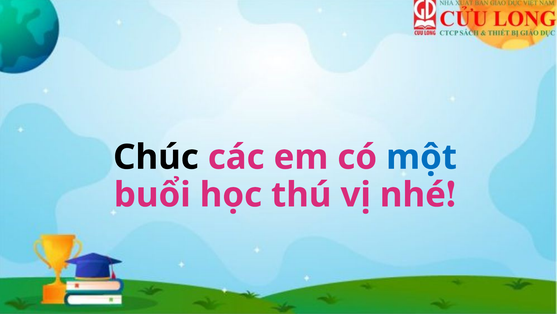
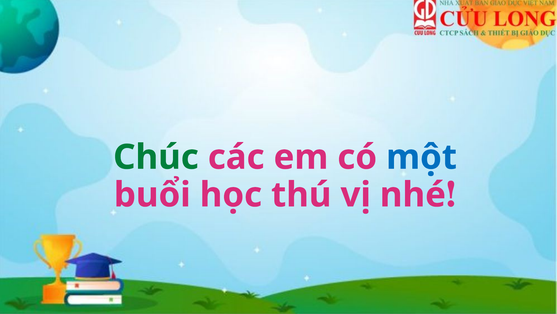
Chúc colour: black -> green
